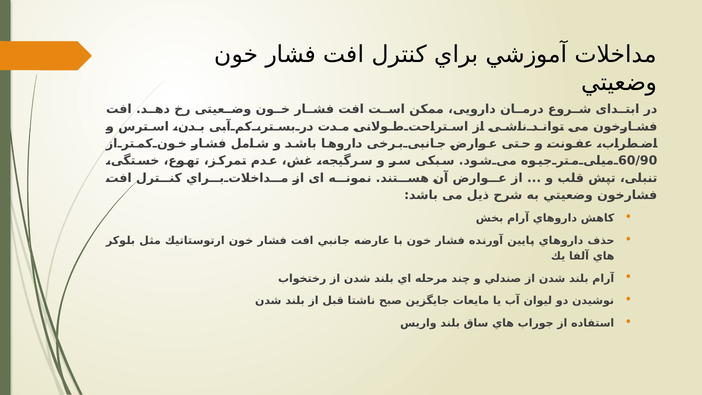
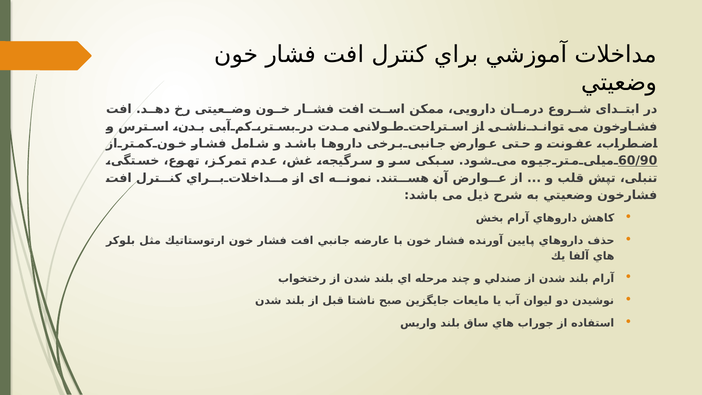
60/90 underline: none -> present
